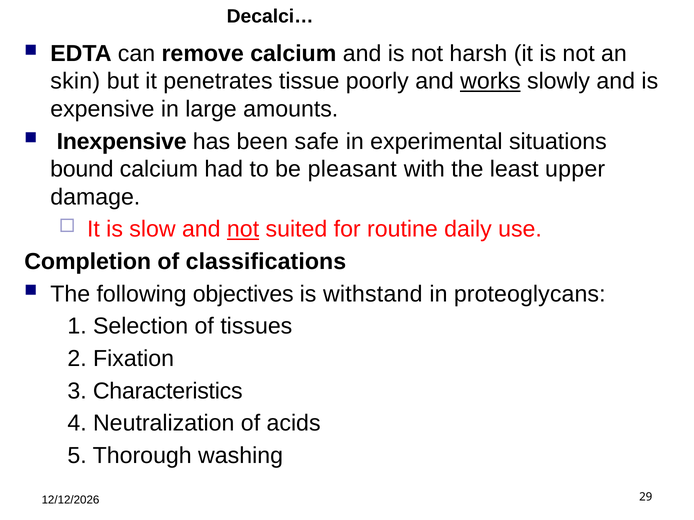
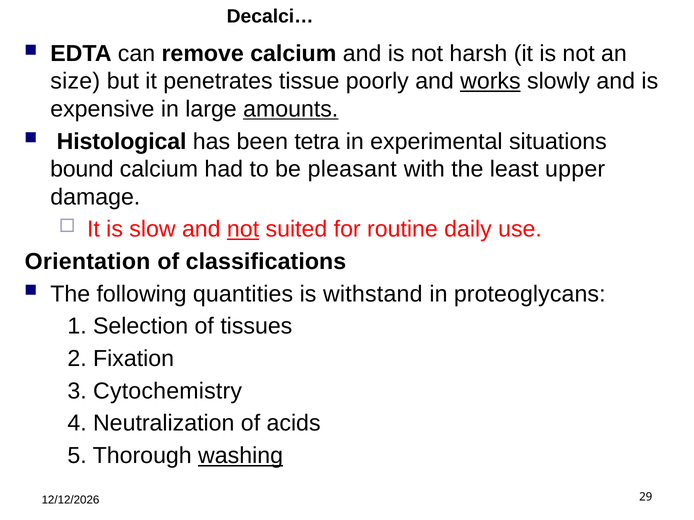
skin: skin -> size
amounts underline: none -> present
Inexpensive: Inexpensive -> Histological
safe: safe -> tetra
Completion: Completion -> Orientation
objectives: objectives -> quantities
Characteristics: Characteristics -> Cytochemistry
washing underline: none -> present
